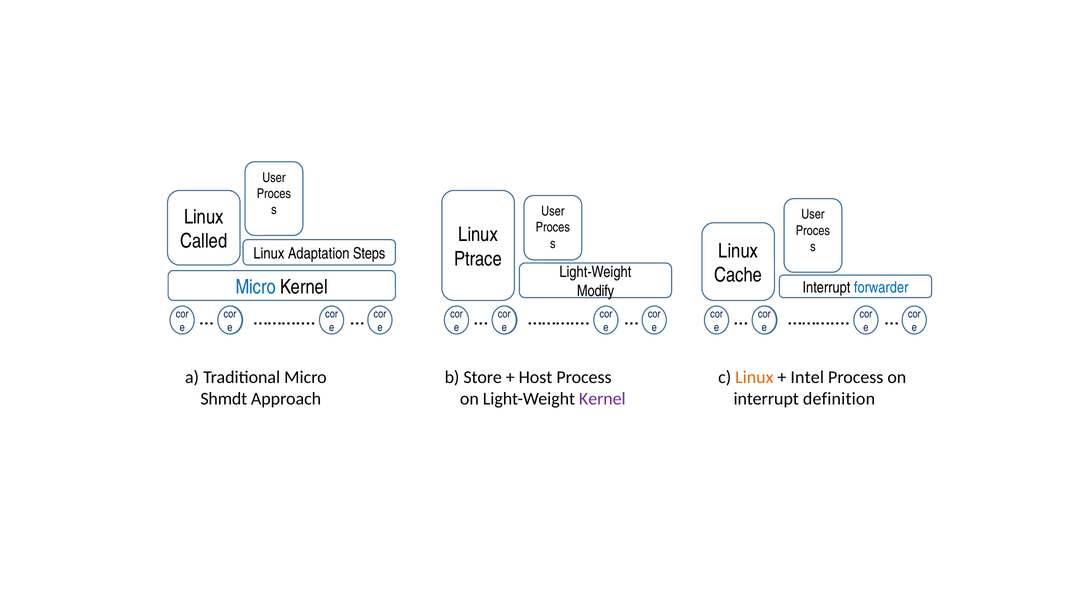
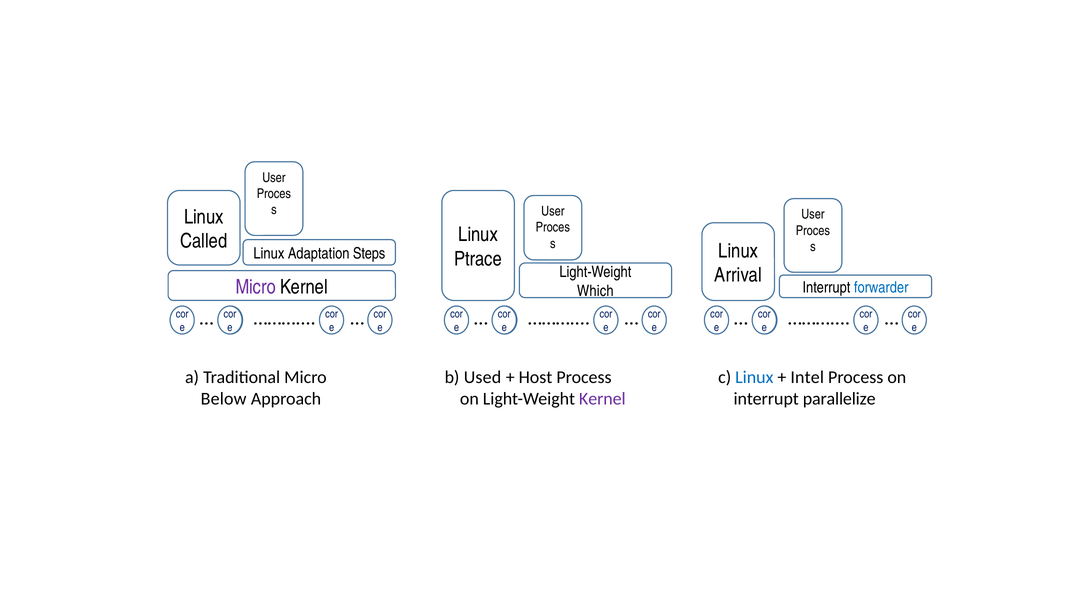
Cache: Cache -> Arrival
Micro at (256, 287) colour: blue -> purple
Modify: Modify -> Which
Store: Store -> Used
Linux at (754, 377) colour: orange -> blue
Shmdt: Shmdt -> Below
definition: definition -> parallelize
